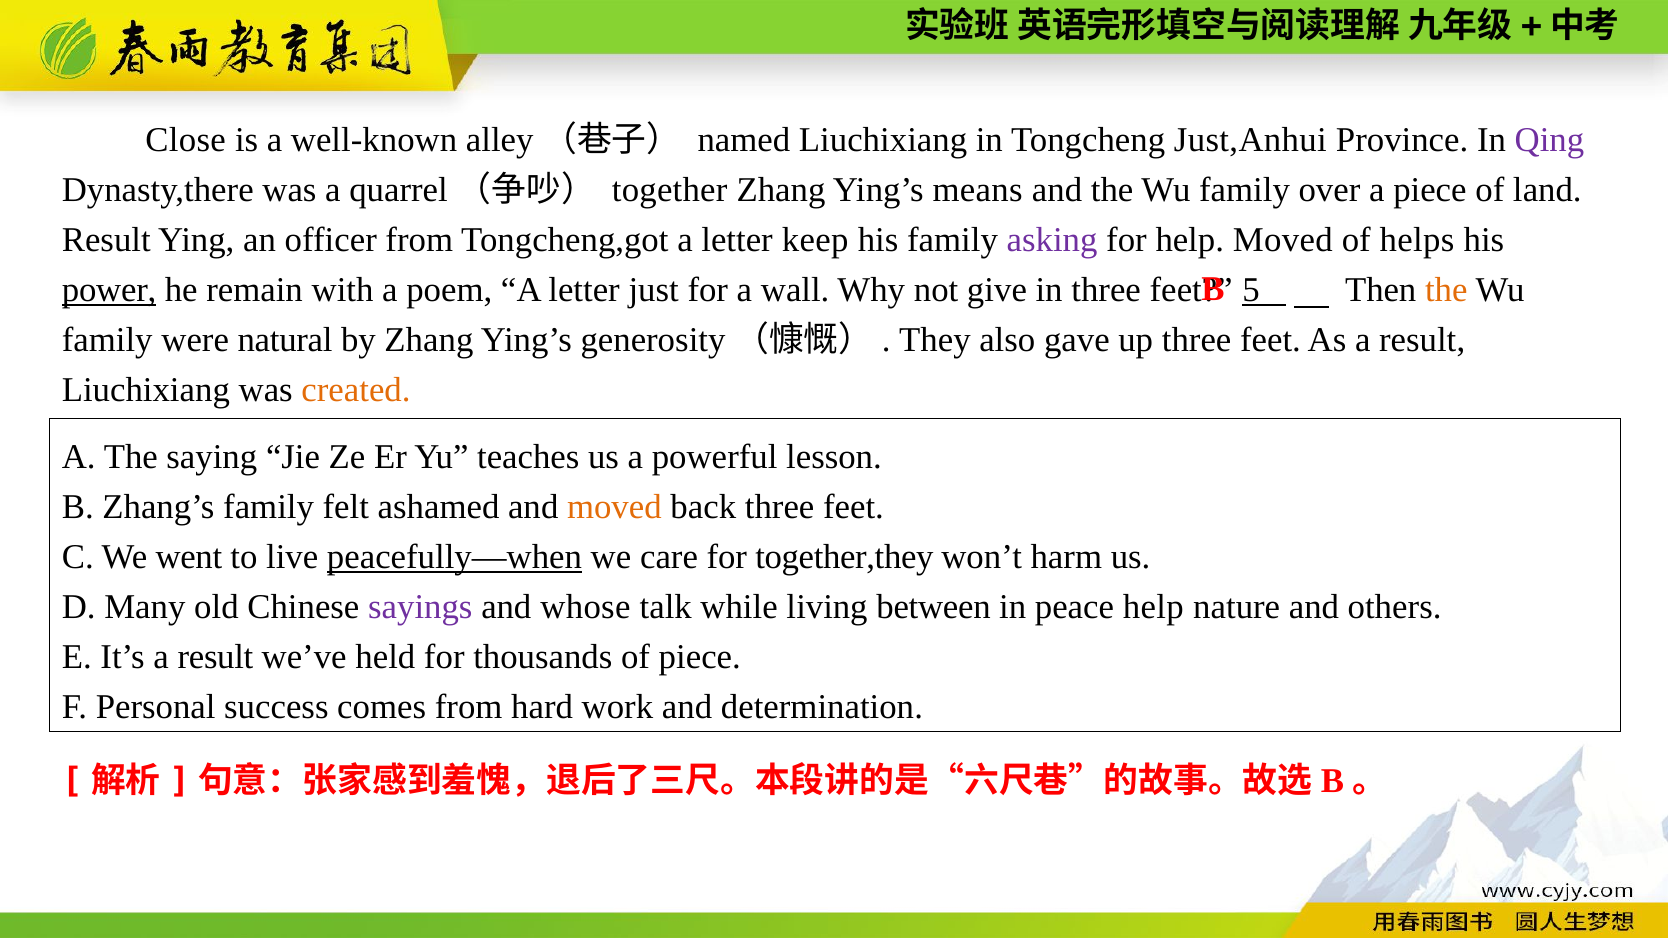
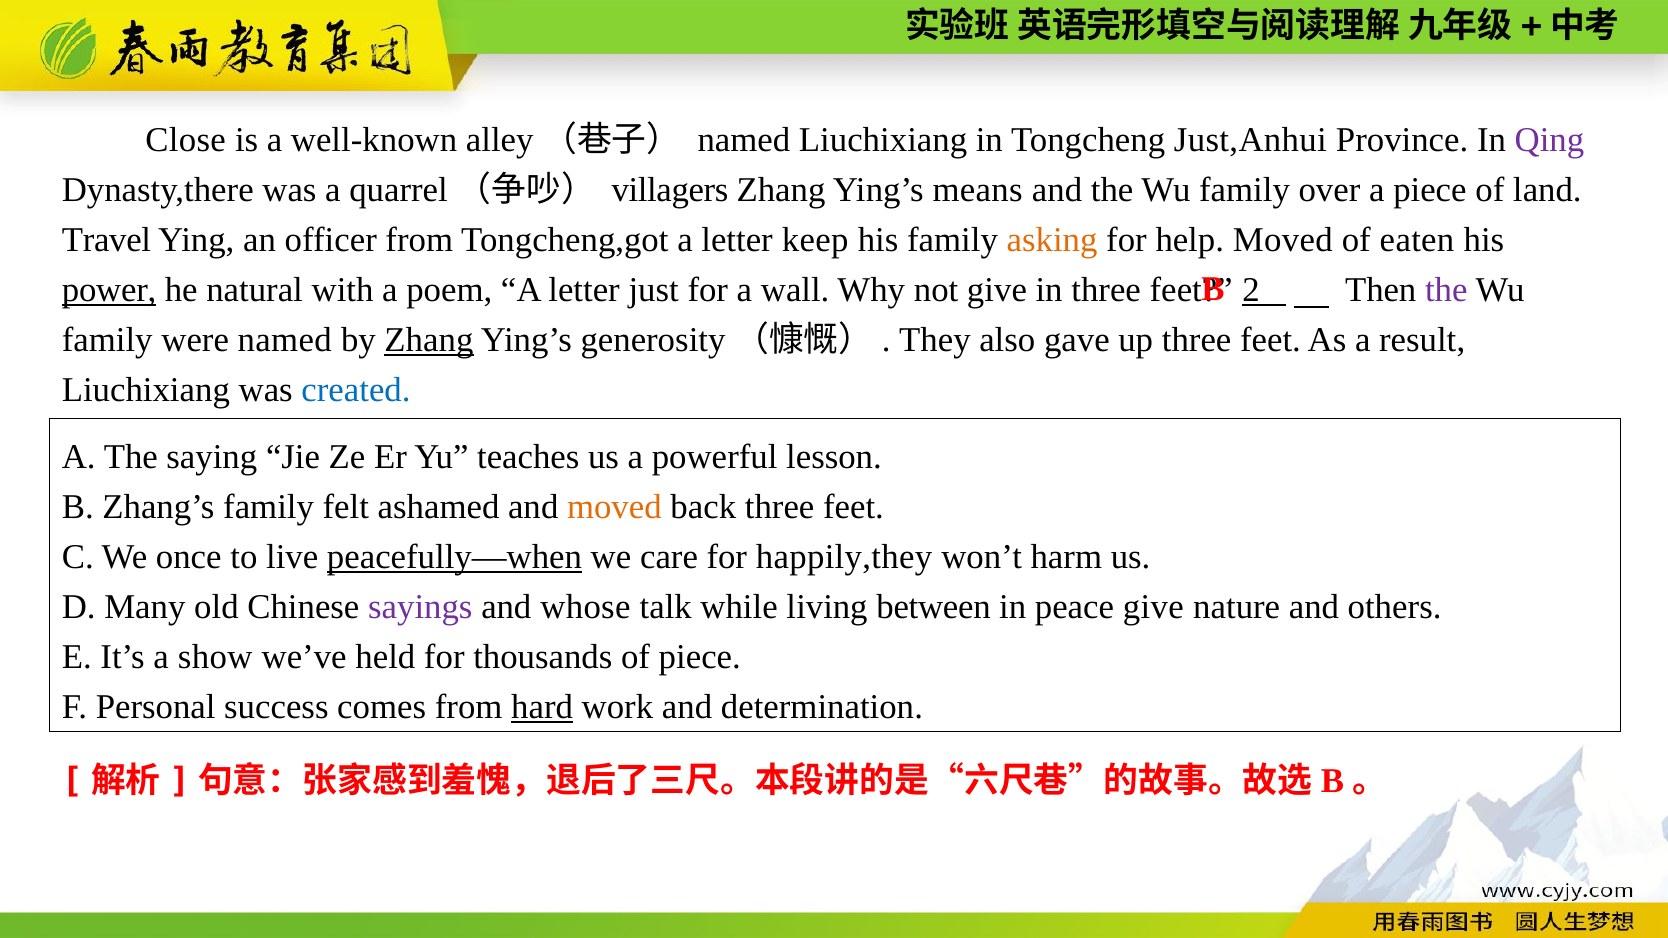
together: together -> villagers
Result at (106, 240): Result -> Travel
asking colour: purple -> orange
helps: helps -> eaten
remain: remain -> natural
5: 5 -> 2
the at (1446, 290) colour: orange -> purple
were natural: natural -> named
Zhang at (429, 340) underline: none -> present
created colour: orange -> blue
went: went -> once
together,they: together,they -> happily,they
peace help: help -> give
It’s a result: result -> show
hard underline: none -> present
